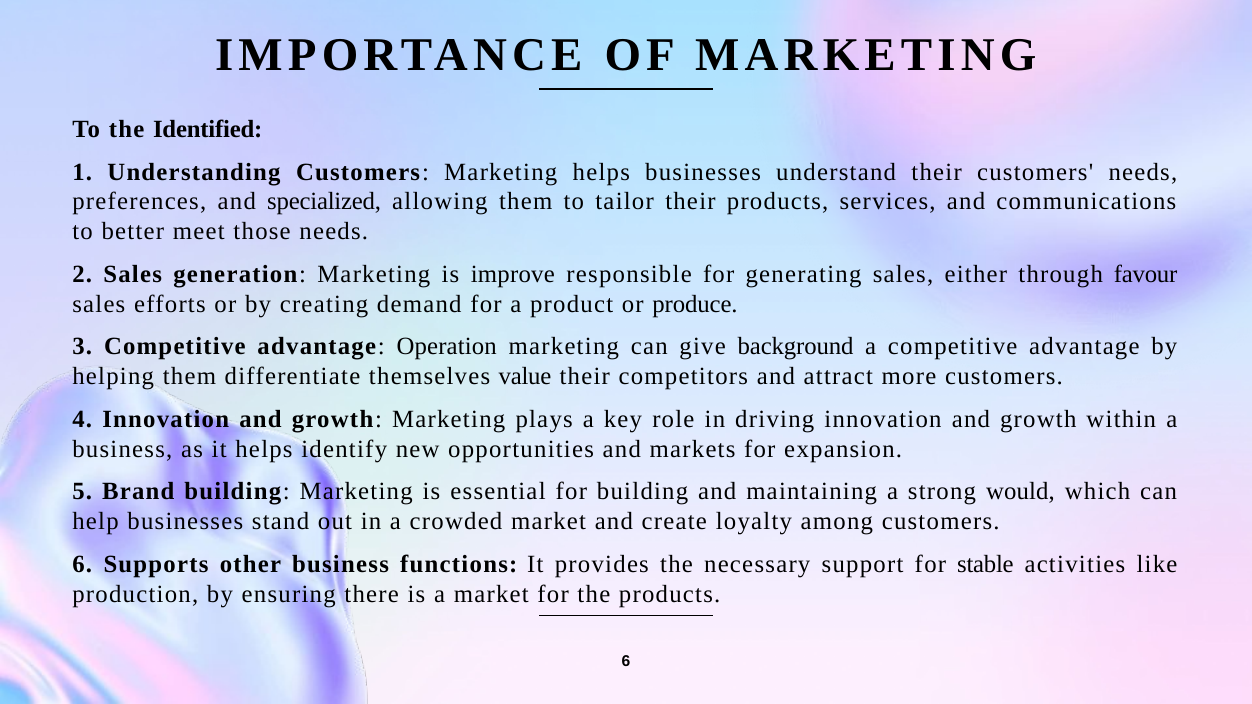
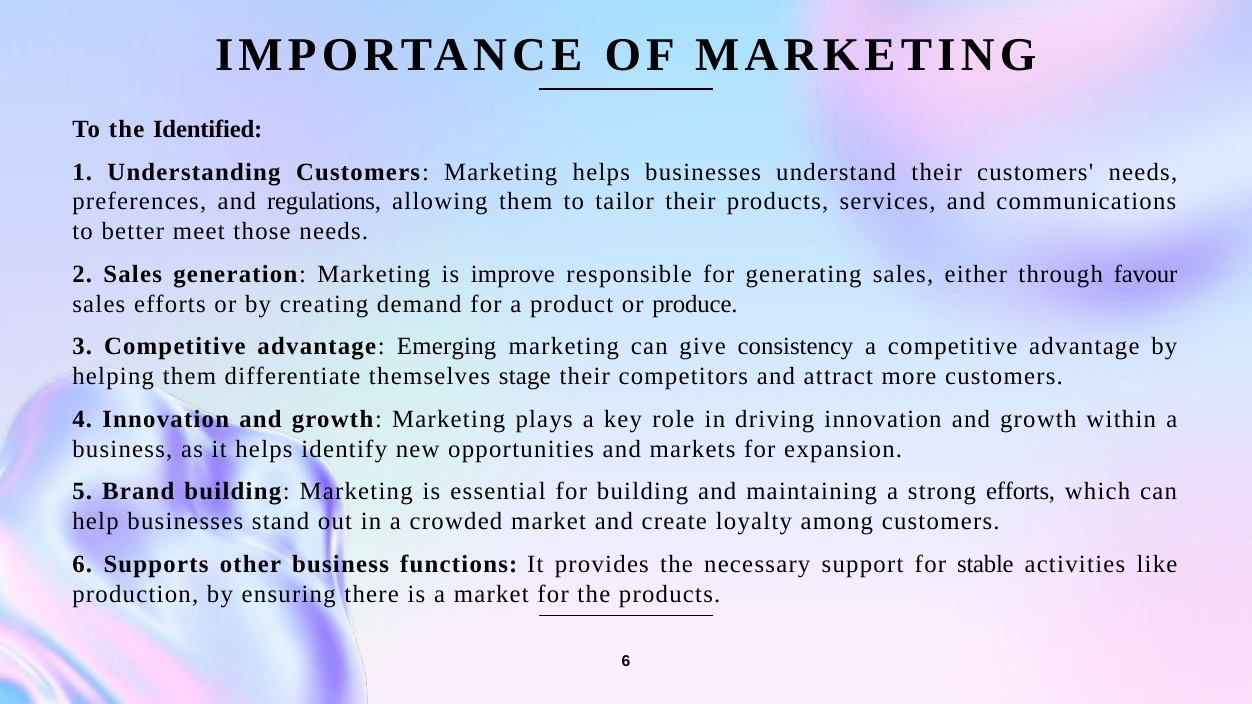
specialized: specialized -> regulations
Operation: Operation -> Emerging
background: background -> consistency
value: value -> stage
strong would: would -> efforts
